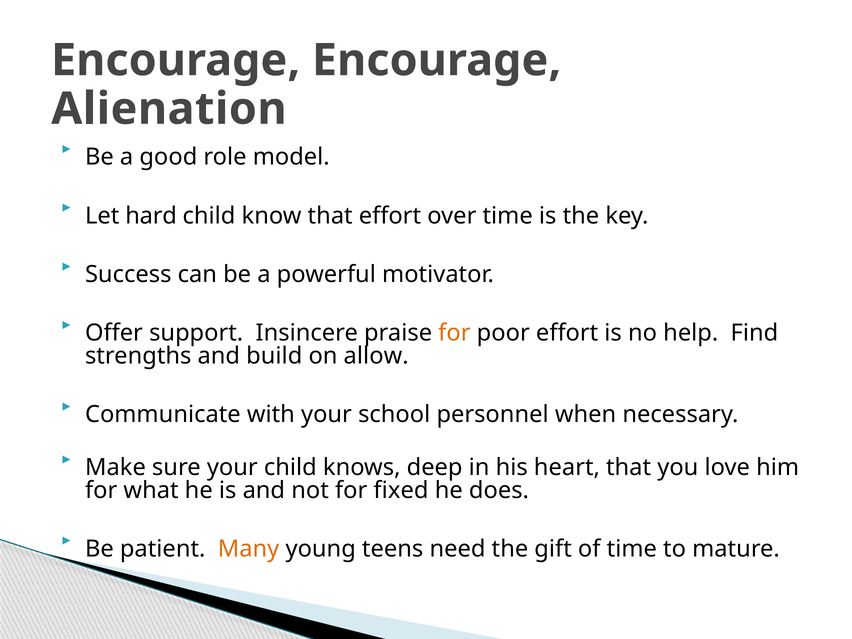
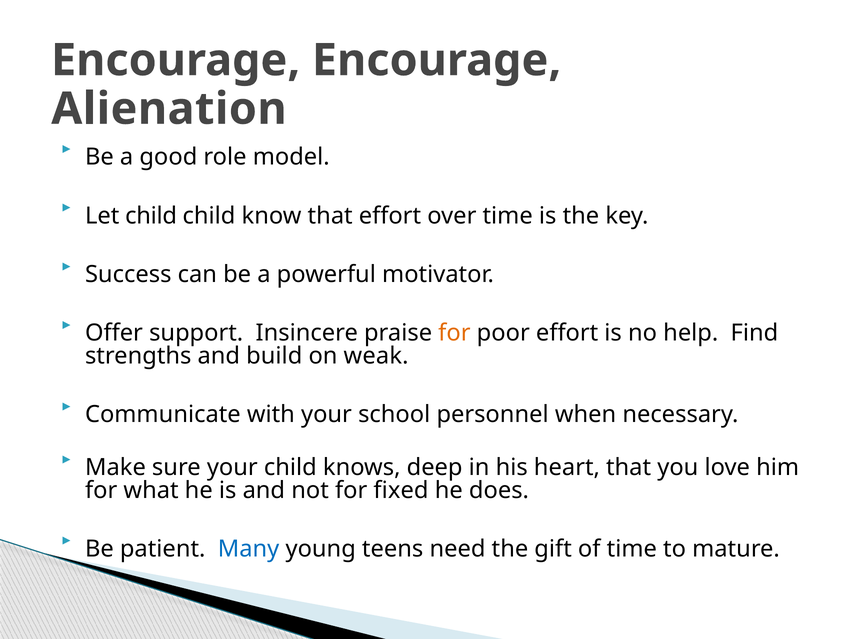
Let hard: hard -> child
allow: allow -> weak
Many colour: orange -> blue
